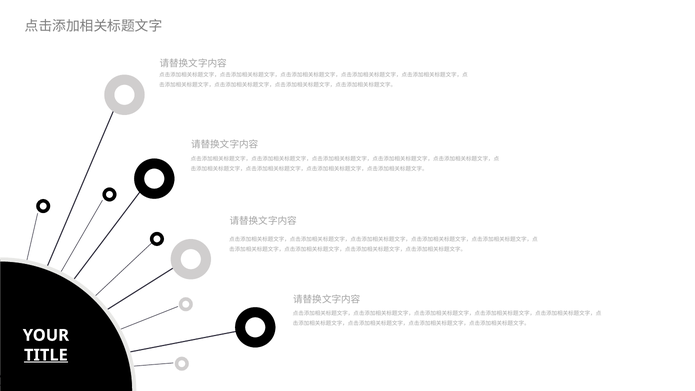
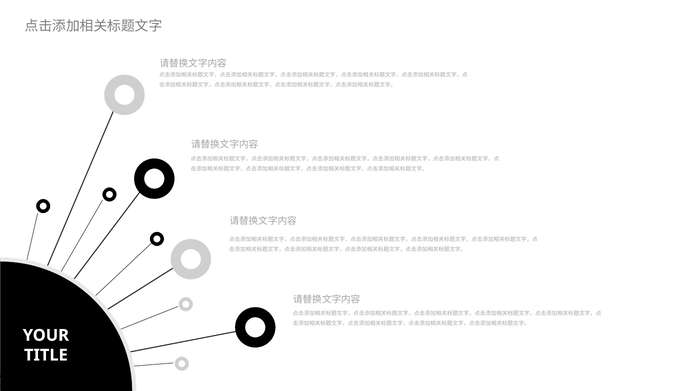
TITLE underline: present -> none
